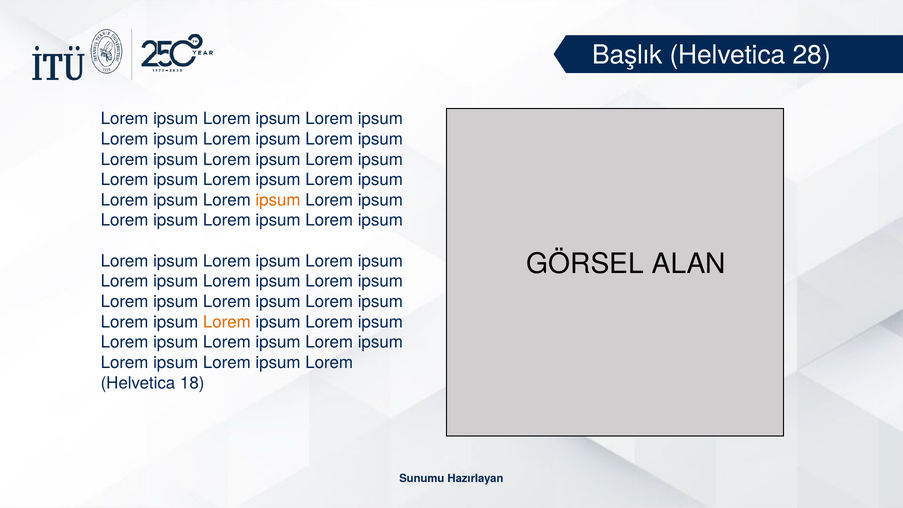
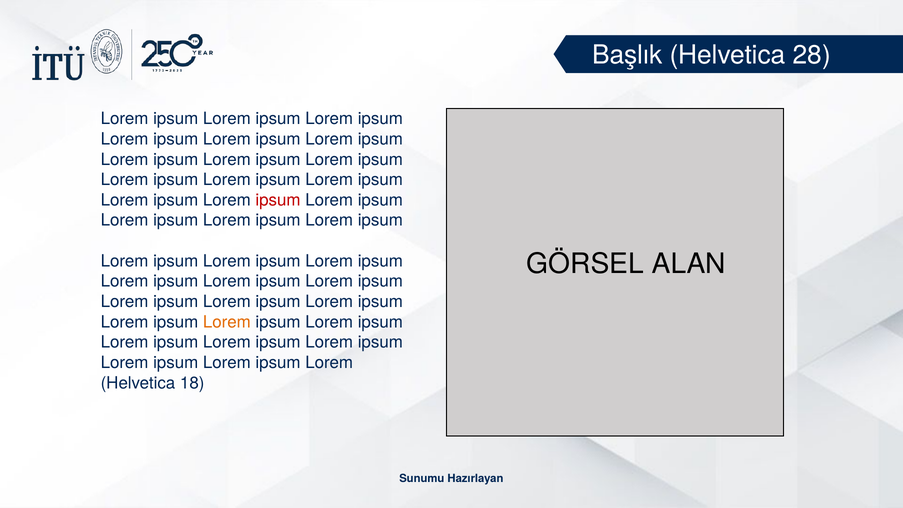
ipsum at (278, 200) colour: orange -> red
